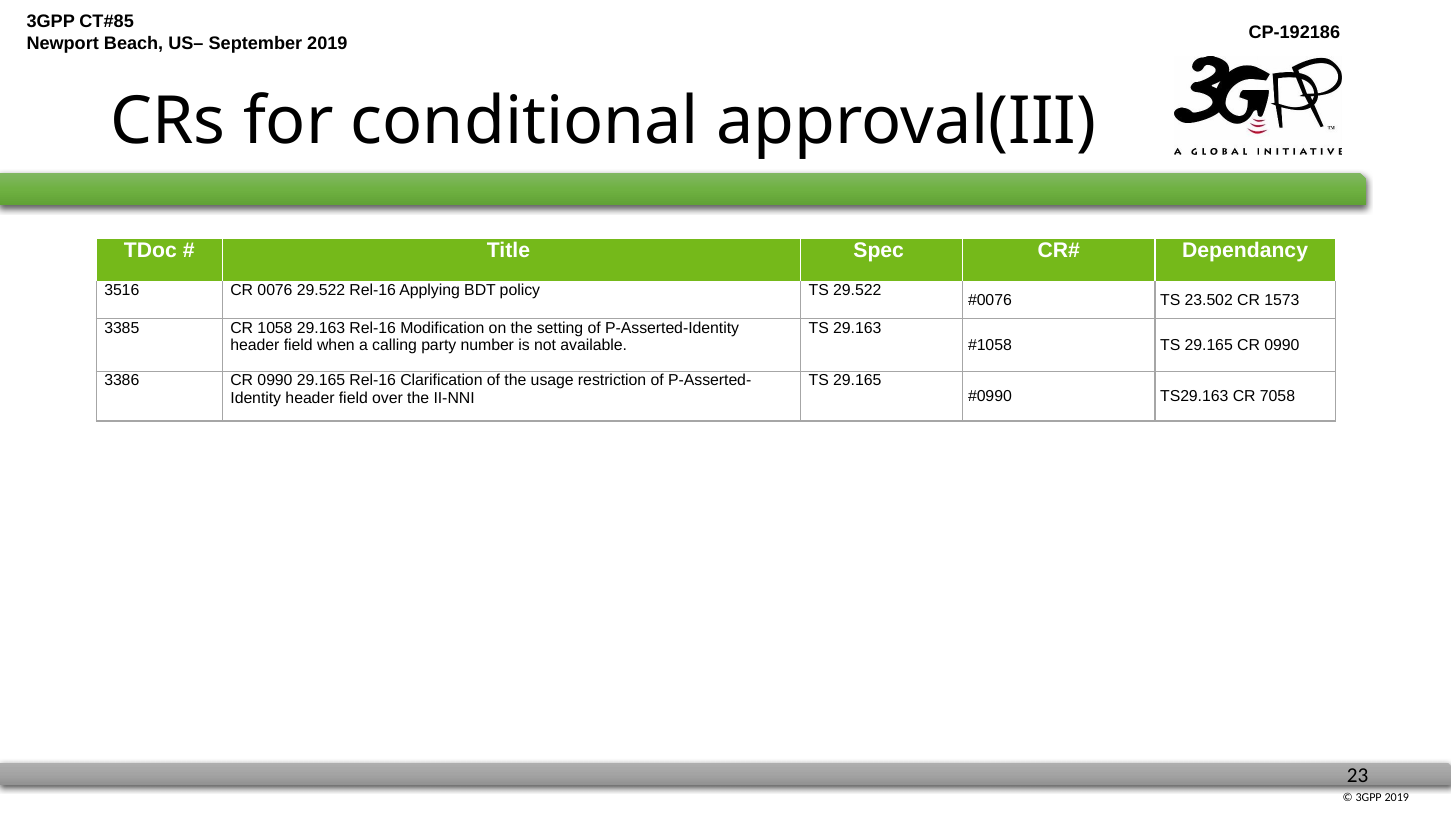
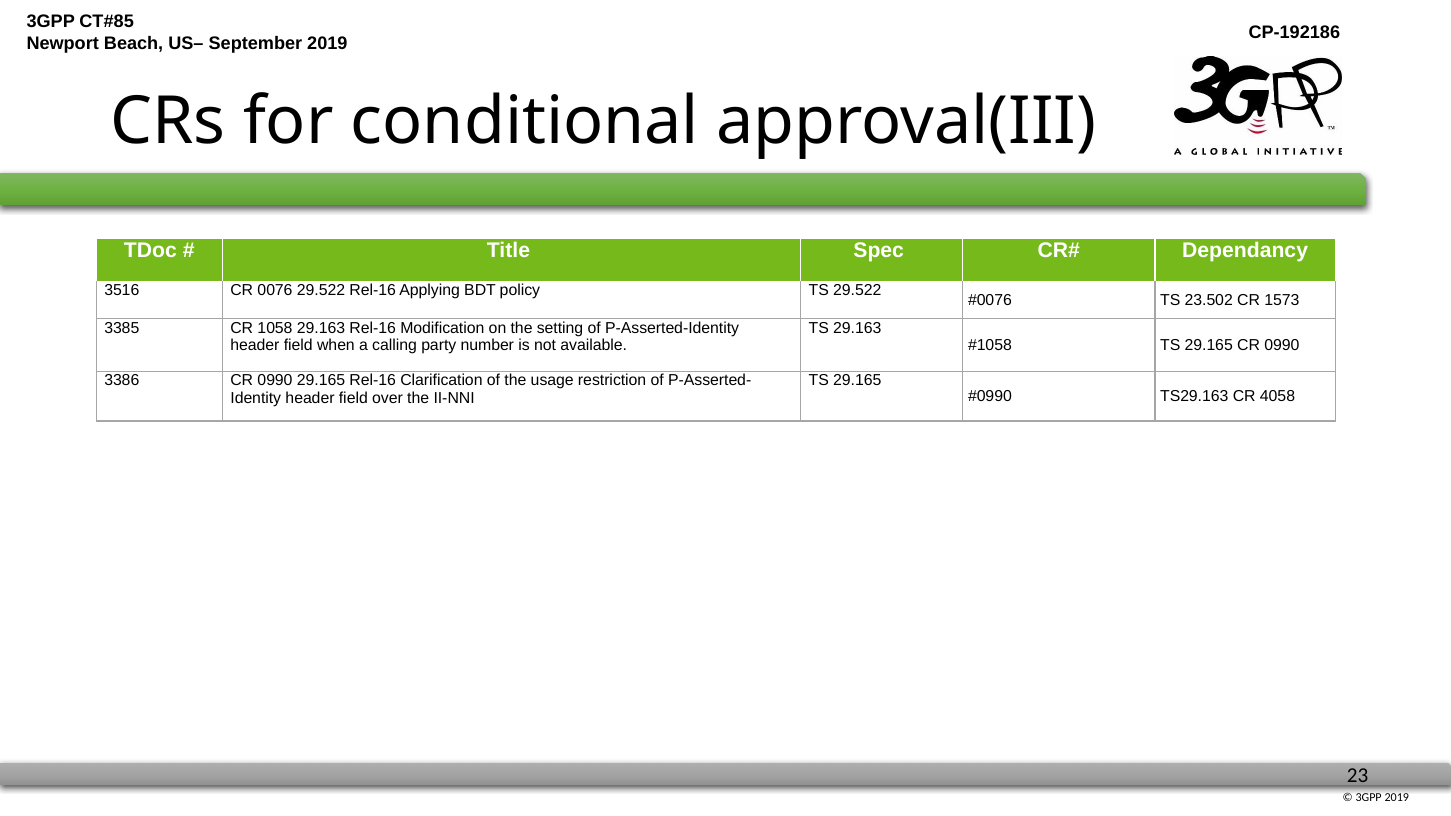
7058: 7058 -> 4058
